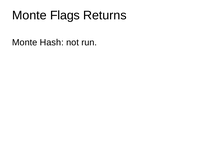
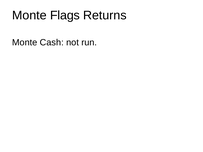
Hash: Hash -> Cash
